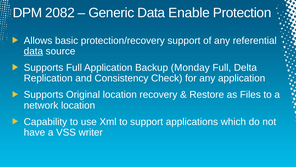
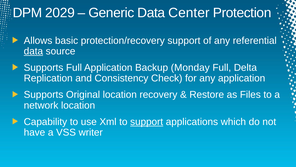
2082: 2082 -> 2029
Enable: Enable -> Center
support at (147, 121) underline: none -> present
